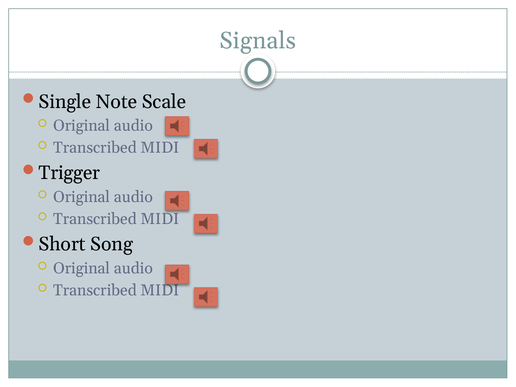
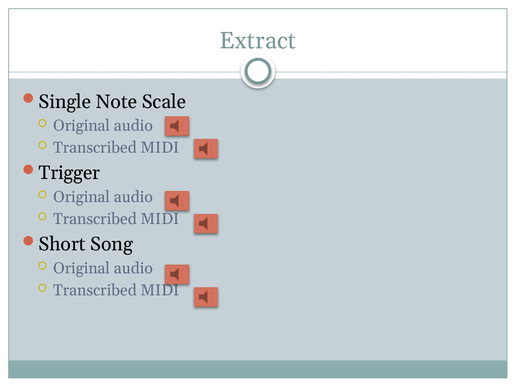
Signals: Signals -> Extract
